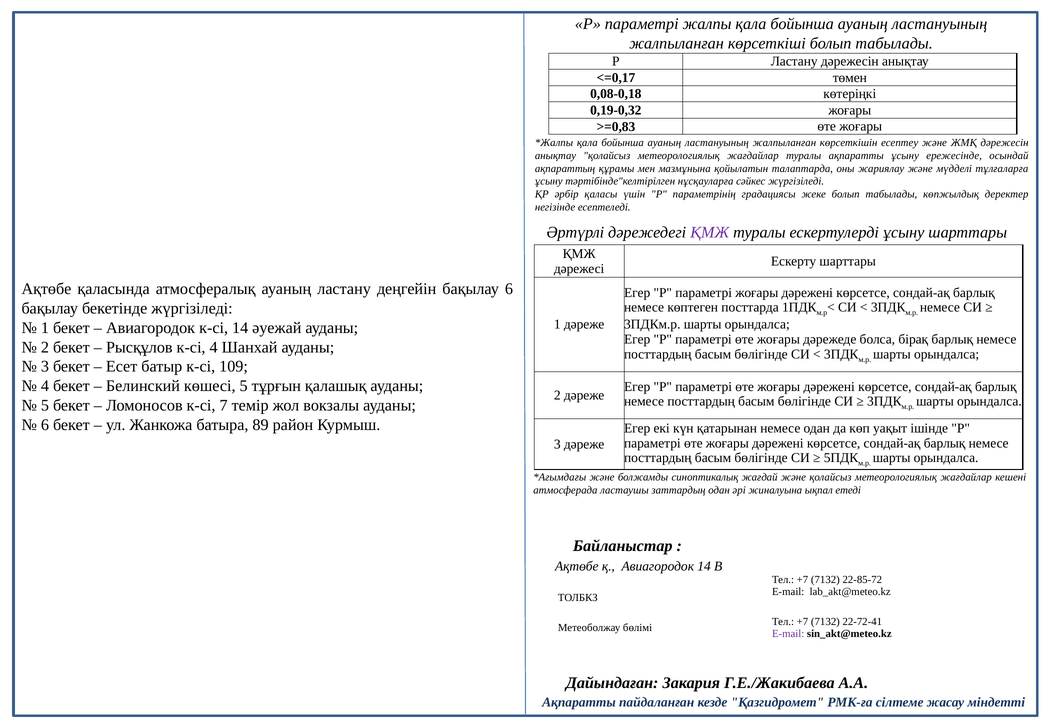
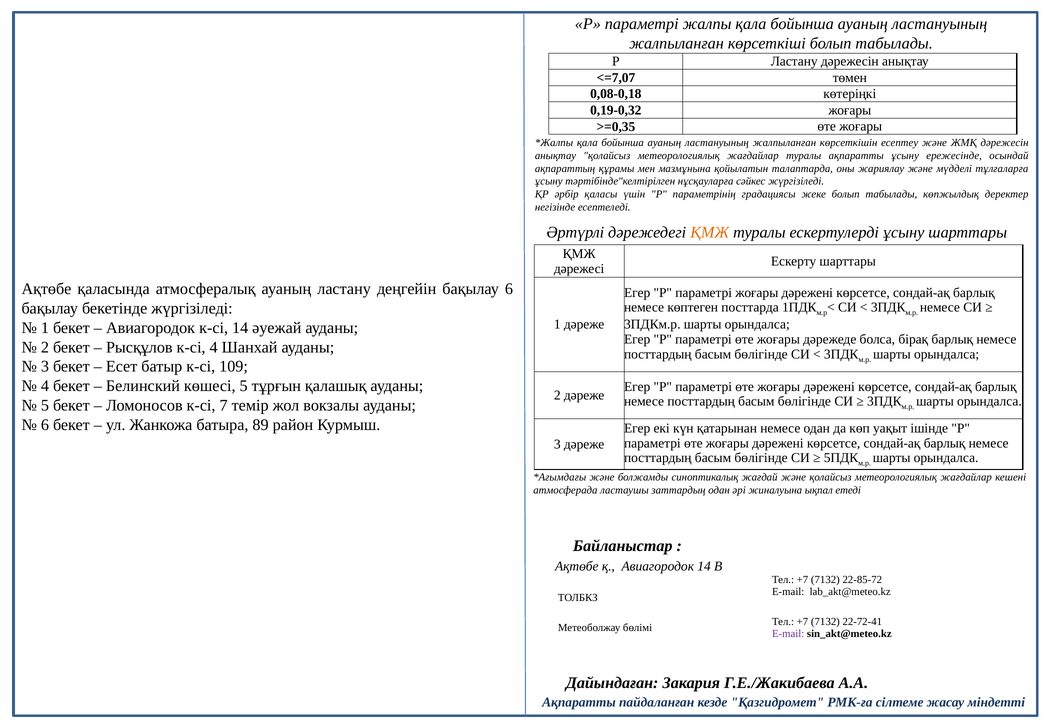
<=0,17: <=0,17 -> <=7,07
>=0,83: >=0,83 -> >=0,35
ҚМЖ at (710, 232) colour: purple -> orange
